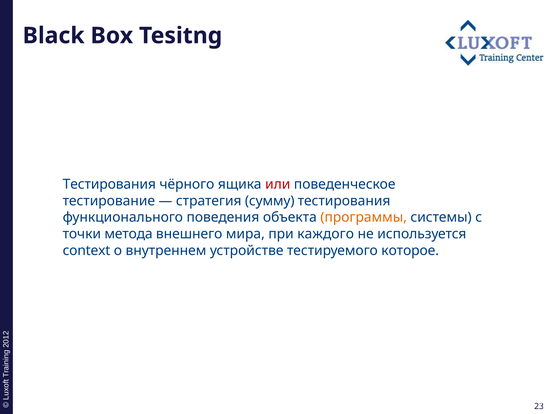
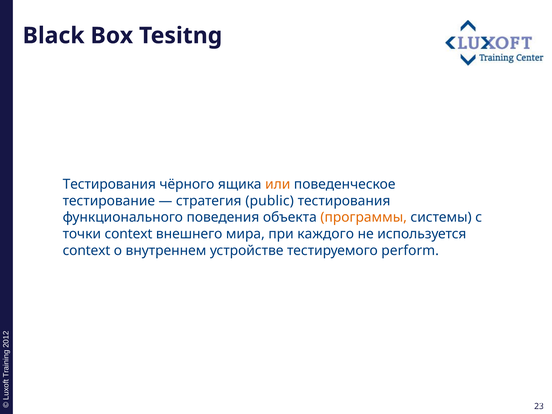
или colour: red -> orange
сумму: сумму -> public
точки метода: метода -> context
которое: которое -> perform
